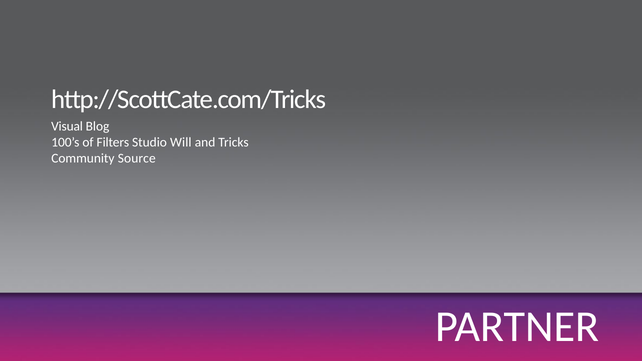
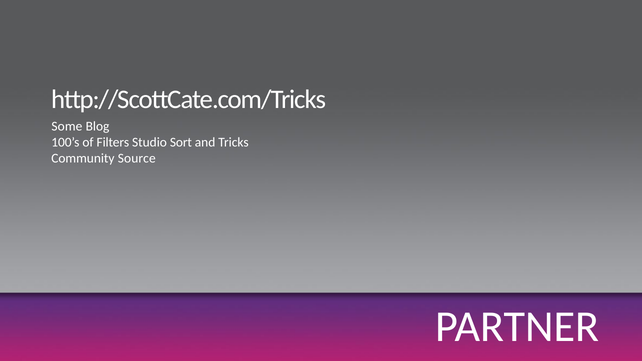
Visual: Visual -> Some
Will: Will -> Sort
